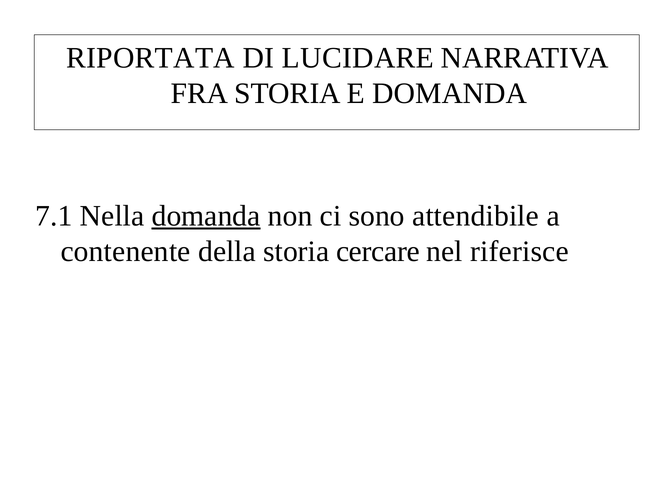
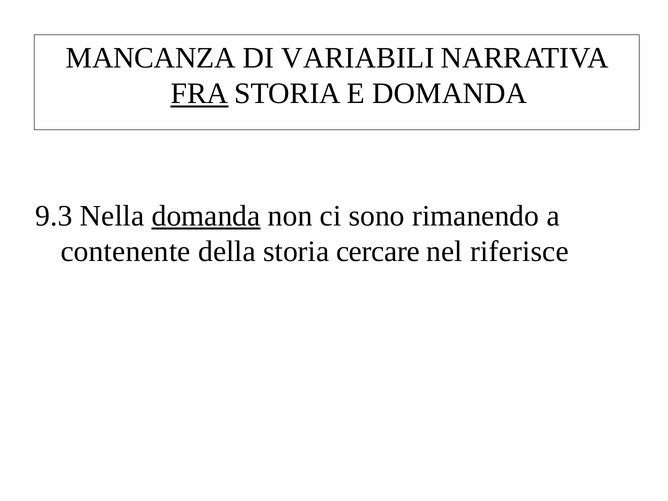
RIPORTATA: RIPORTATA -> MANCANZA
LUCIDARE: LUCIDARE -> VARIABILI
FRA underline: none -> present
7.1: 7.1 -> 9.3
attendibile: attendibile -> rimanendo
